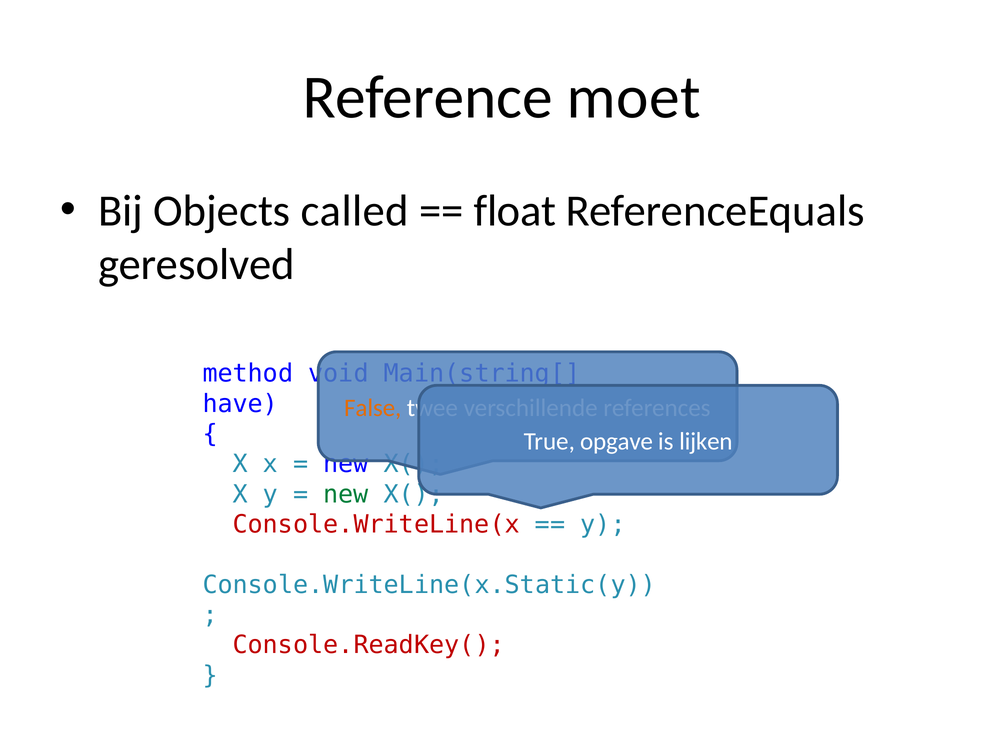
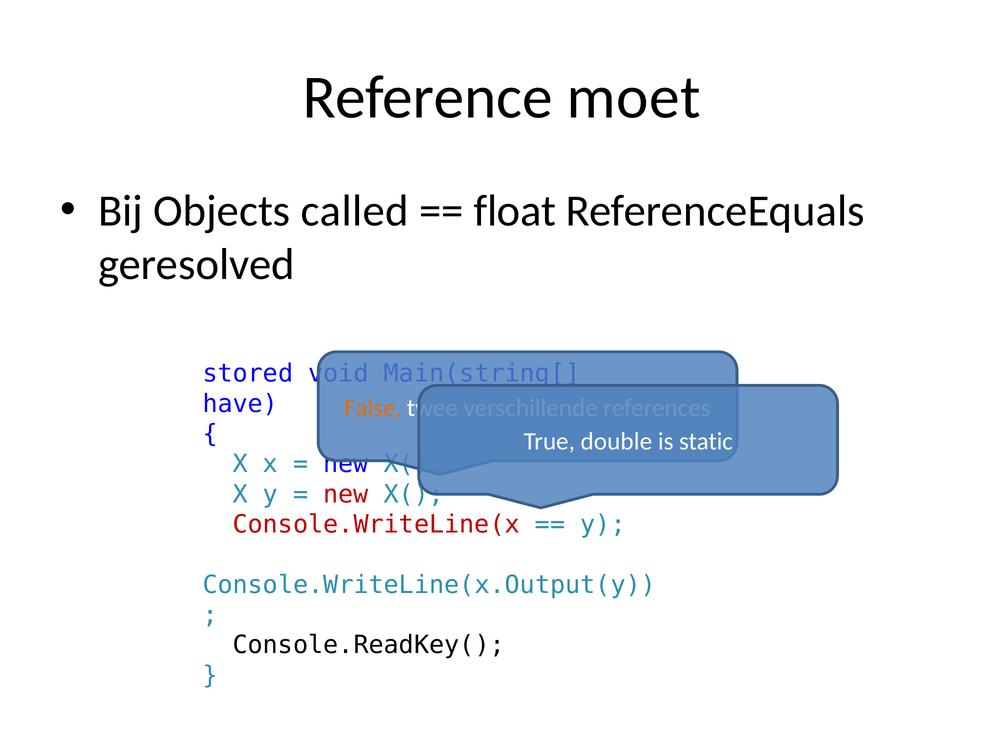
method: method -> stored
opgave: opgave -> double
lijken: lijken -> static
new at (346, 494) colour: green -> red
Console.WriteLine(x.Static(y: Console.WriteLine(x.Static(y -> Console.WriteLine(x.Output(y
Console.ReadKey( colour: red -> black
